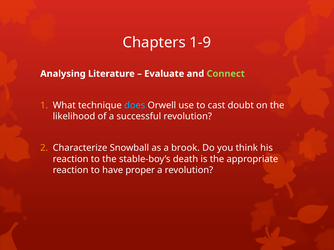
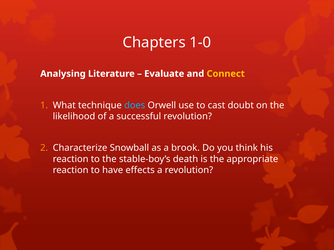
1-9: 1-9 -> 1-0
Connect colour: light green -> yellow
proper: proper -> effects
